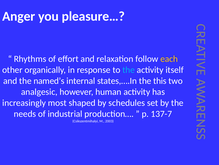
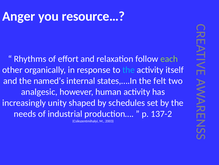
pleasure…: pleasure… -> resource…
each colour: yellow -> light green
this: this -> felt
most: most -> unity
137-7: 137-7 -> 137-2
